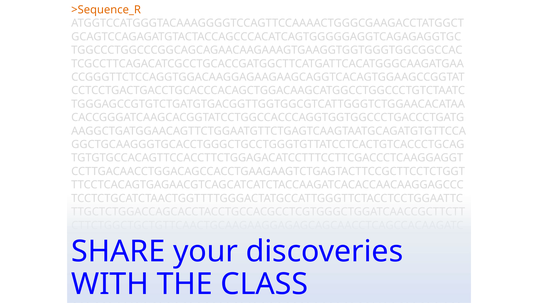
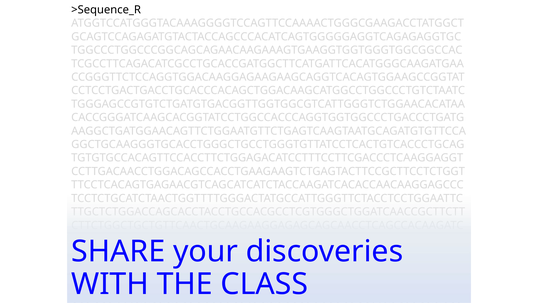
>Sequence_R colour: orange -> black
